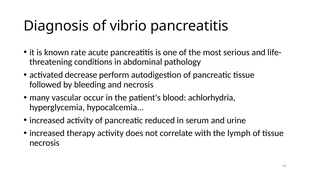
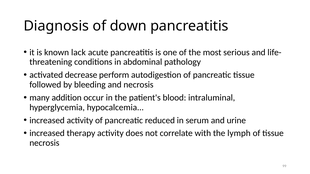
vibrio: vibrio -> down
rate: rate -> lack
vascular: vascular -> addition
achlorhydria: achlorhydria -> intraluminal
